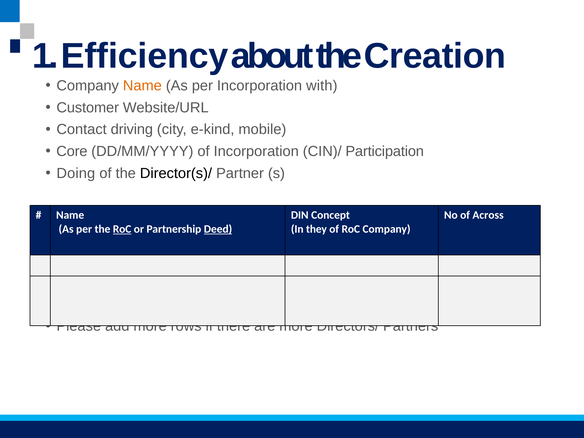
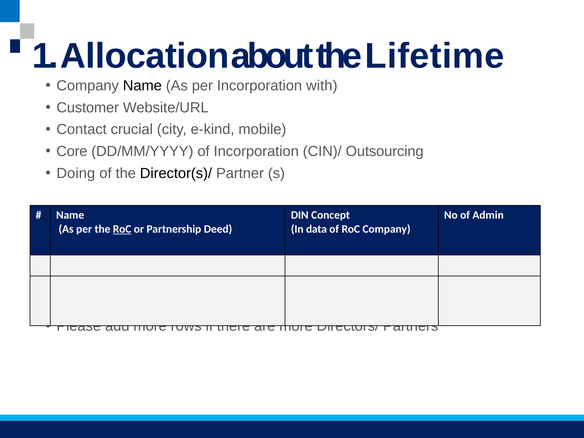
Efficiency: Efficiency -> Allocation
Creation: Creation -> Lifetime
Name at (142, 86) colour: orange -> black
driving: driving -> crucial
Participation: Participation -> Outsourcing
Across: Across -> Admin
Deed underline: present -> none
they: they -> data
